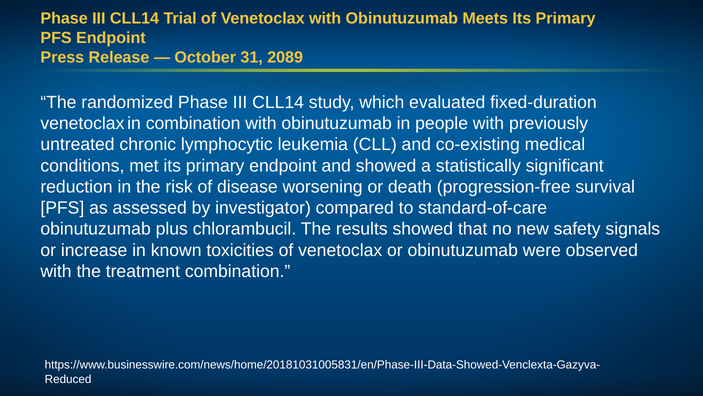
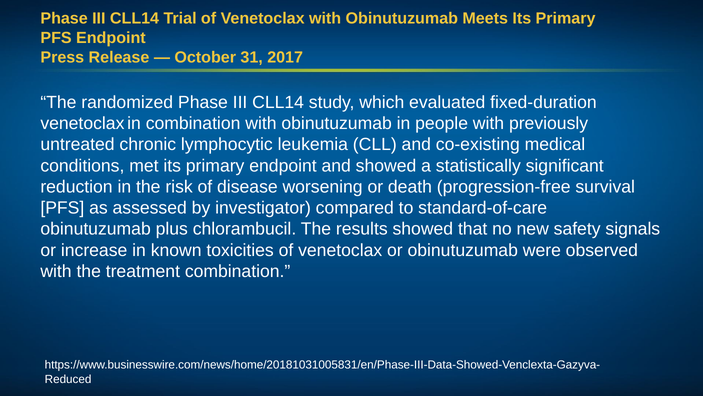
2089: 2089 -> 2017
